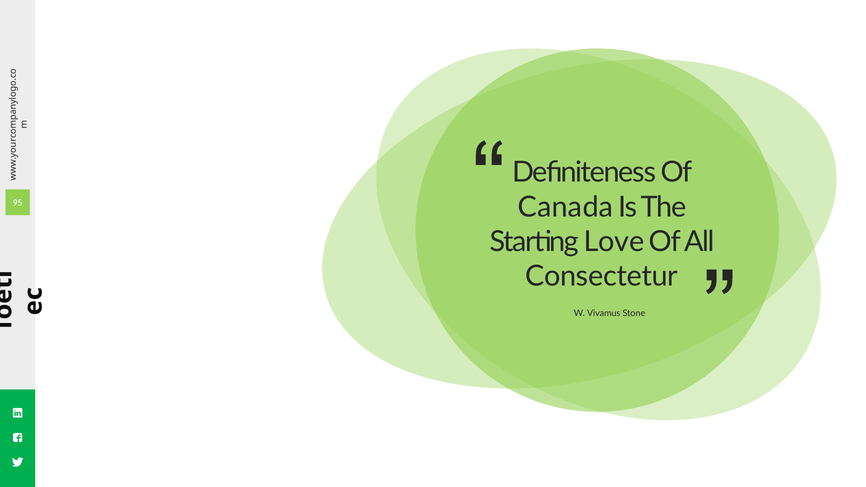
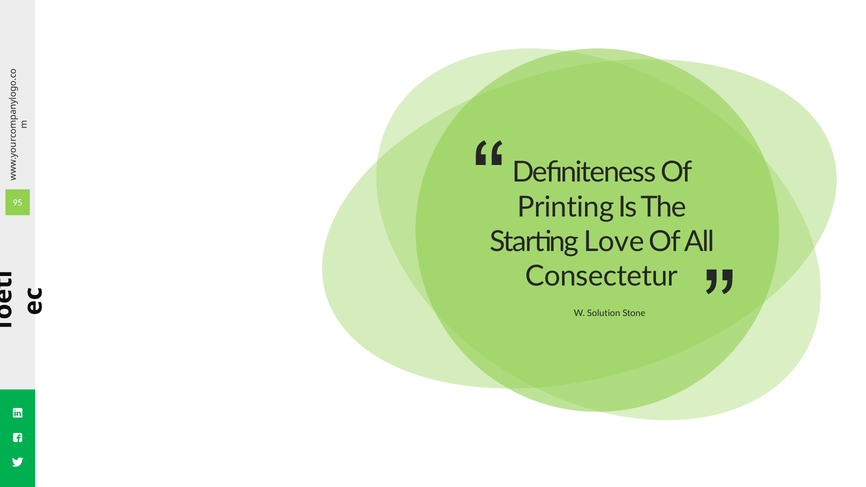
Canada: Canada -> Printing
Vivamus: Vivamus -> Solution
